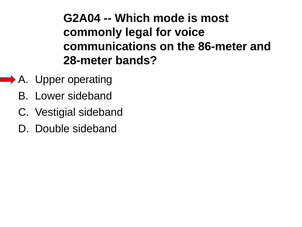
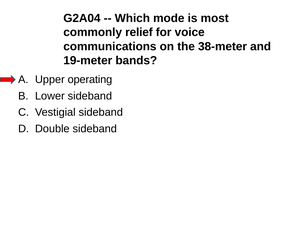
legal: legal -> relief
86-meter: 86-meter -> 38-meter
28-meter: 28-meter -> 19-meter
